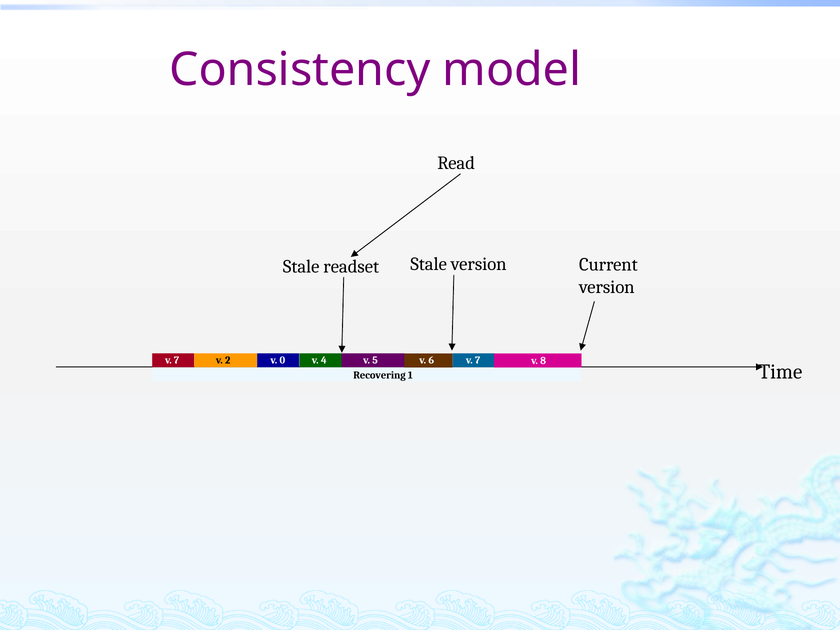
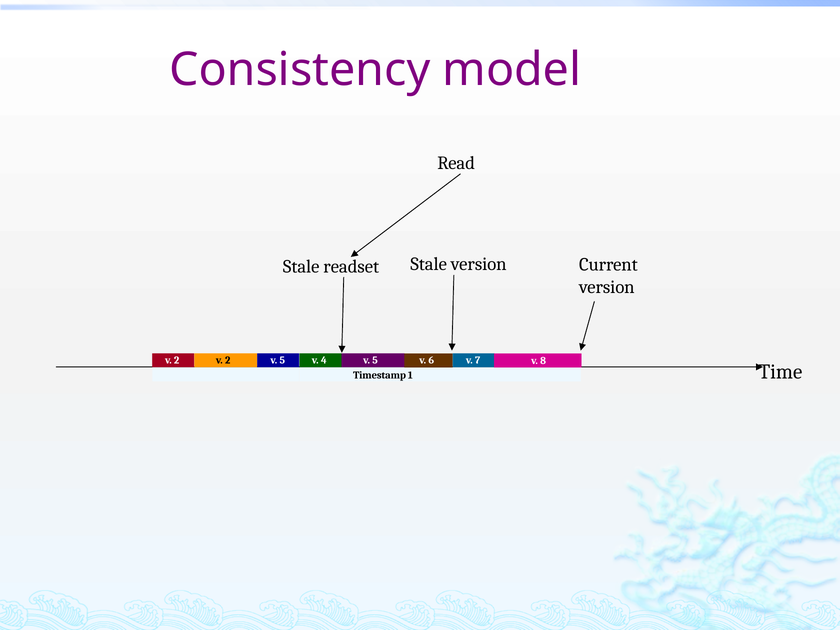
7 at (177, 360): 7 -> 2
2 v 0: 0 -> 5
Recovering: Recovering -> Timestamp
